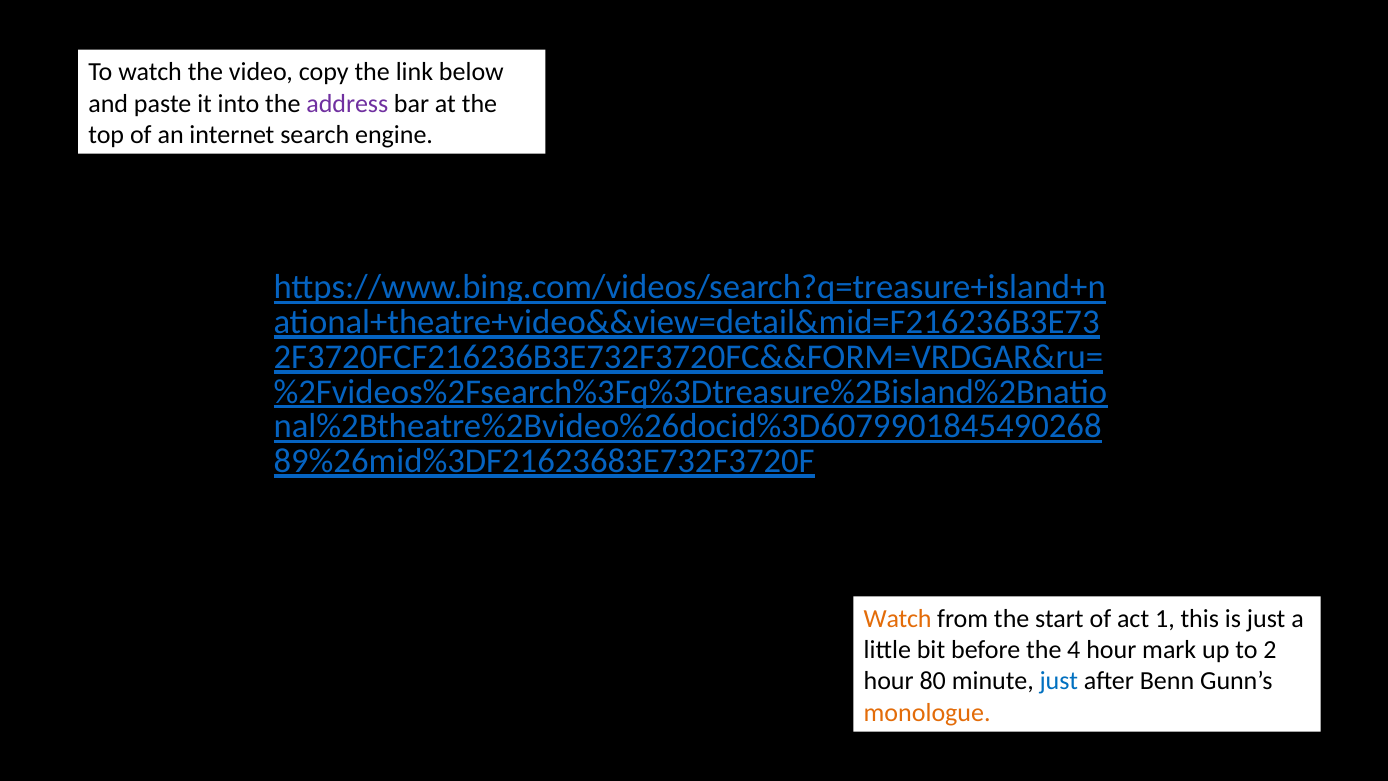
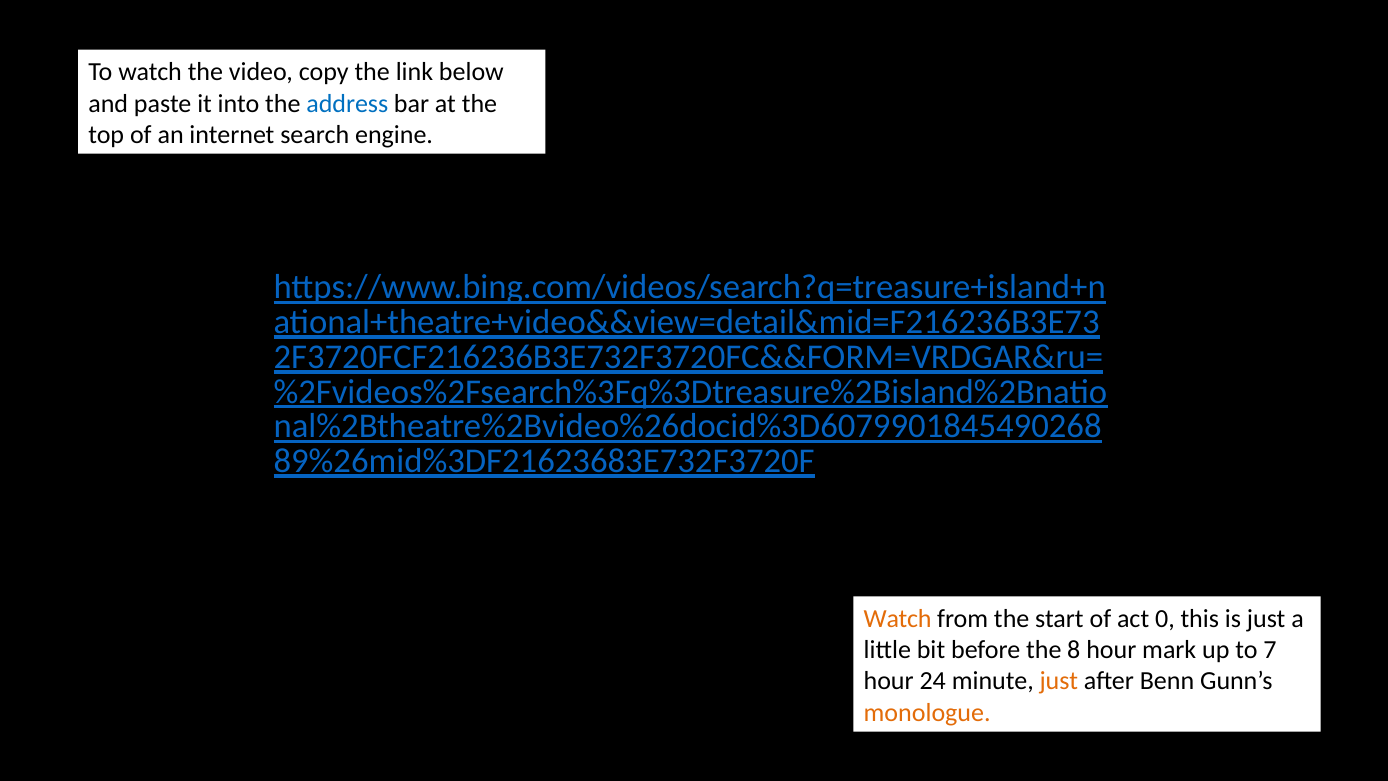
address colour: purple -> blue
1: 1 -> 0
4: 4 -> 8
2: 2 -> 7
80: 80 -> 24
just at (1059, 681) colour: blue -> orange
